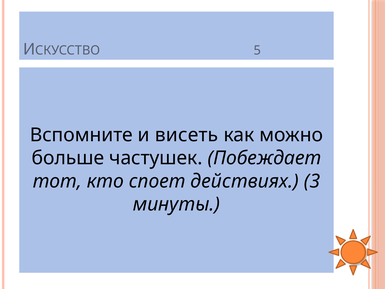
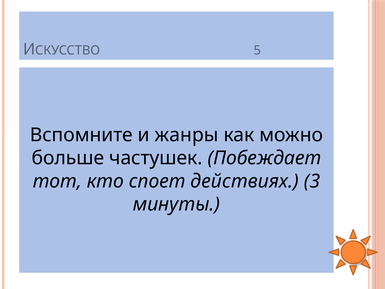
висеть: висеть -> жанры
